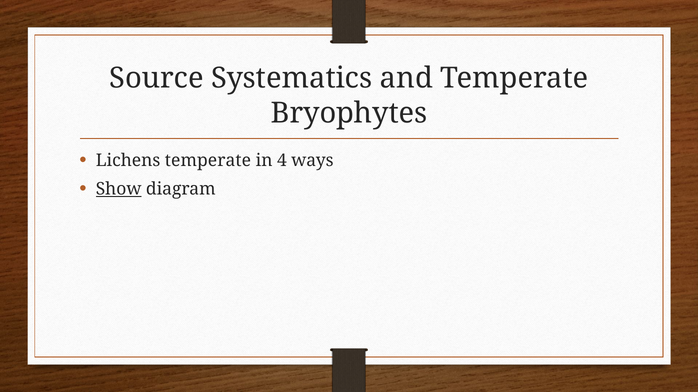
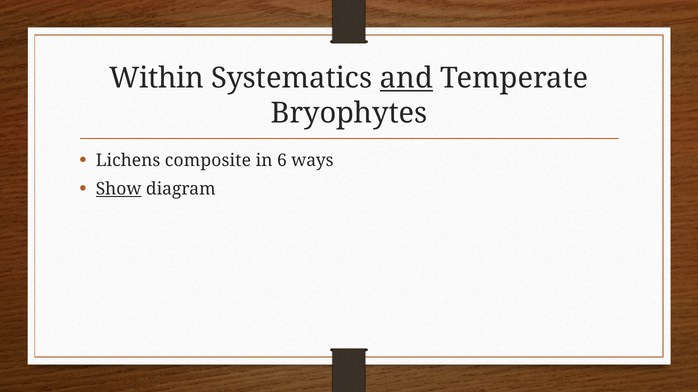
Source: Source -> Within
and underline: none -> present
Lichens temperate: temperate -> composite
4: 4 -> 6
